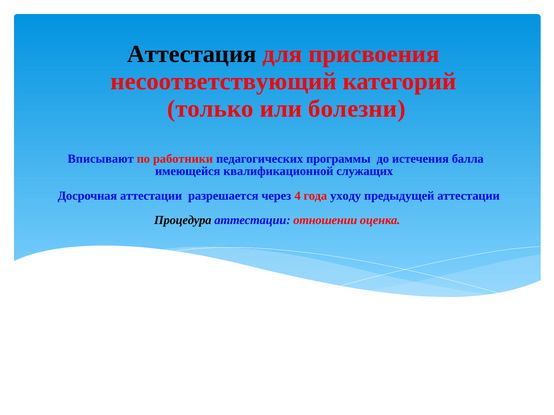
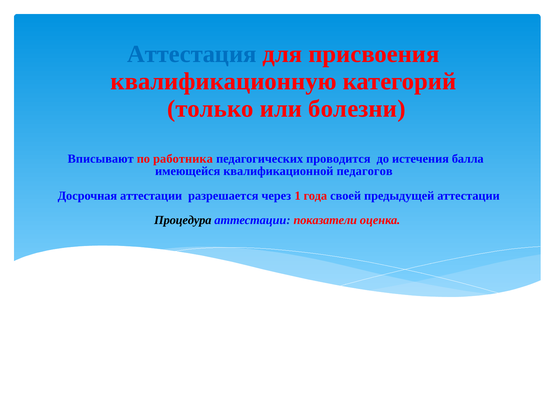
Аттестация colour: black -> blue
несоответствующий: несоответствующий -> квалификационную
работники: работники -> работника
программы: программы -> проводится
служащих: служащих -> педагогов
4: 4 -> 1
уходу: уходу -> своей
отношении: отношении -> показатели
